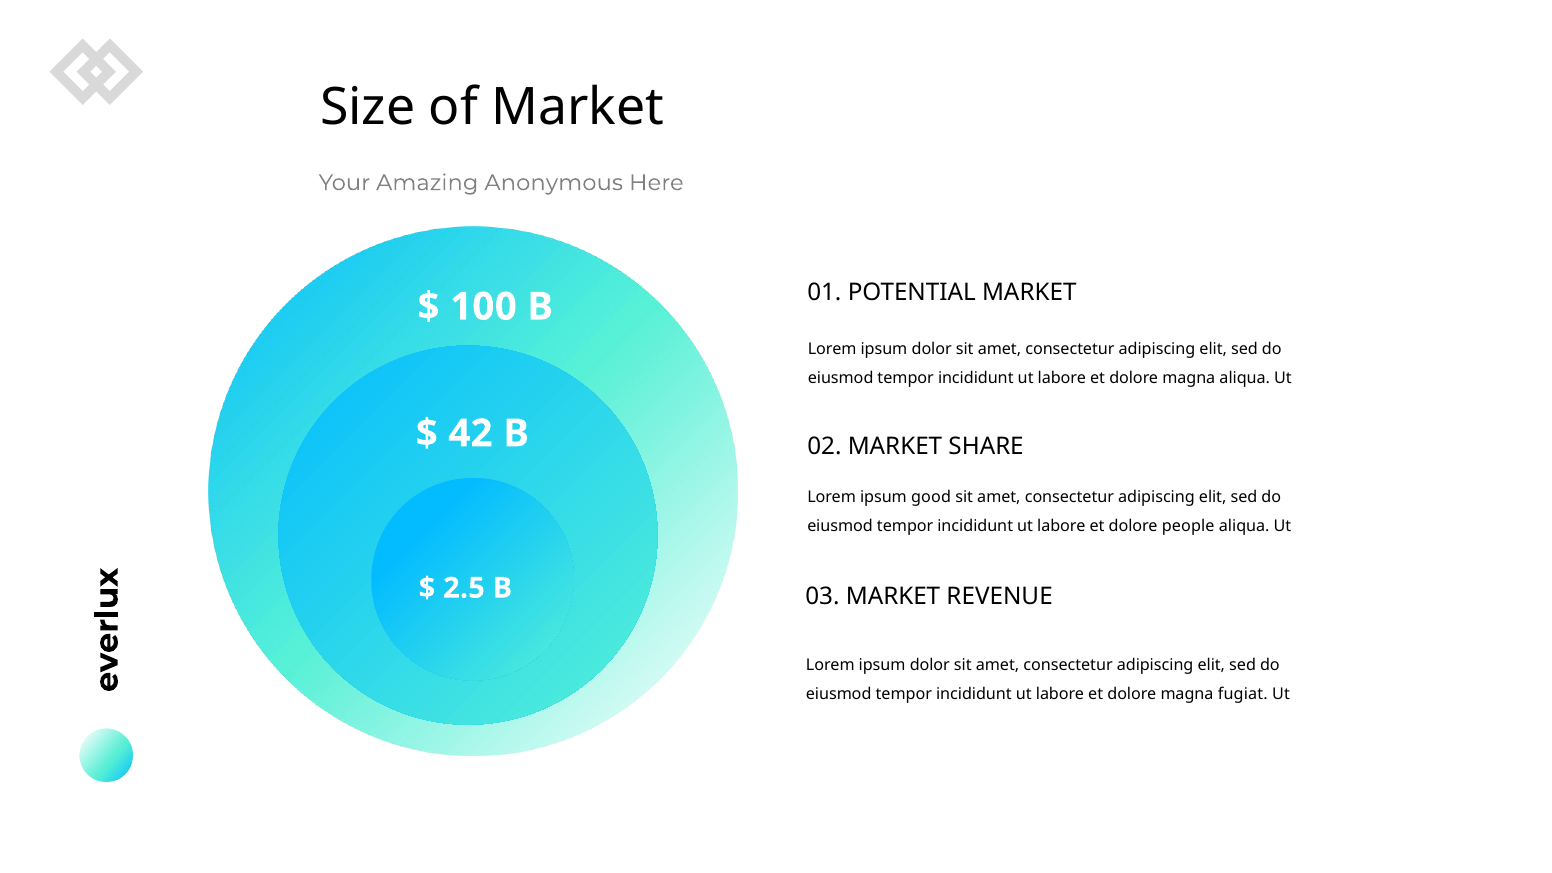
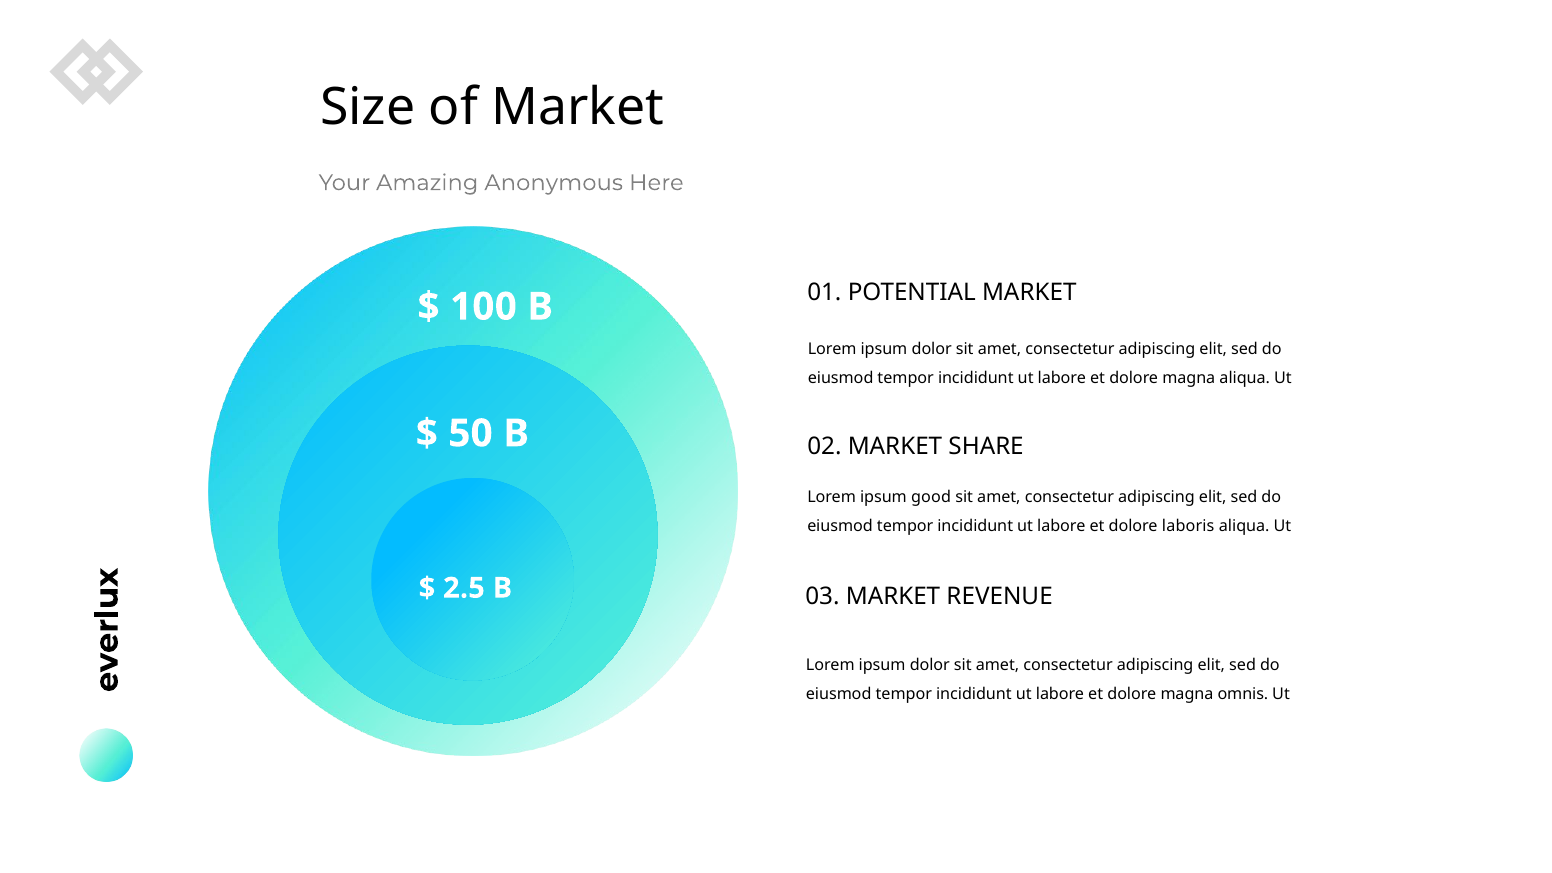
42: 42 -> 50
people: people -> laboris
fugiat: fugiat -> omnis
